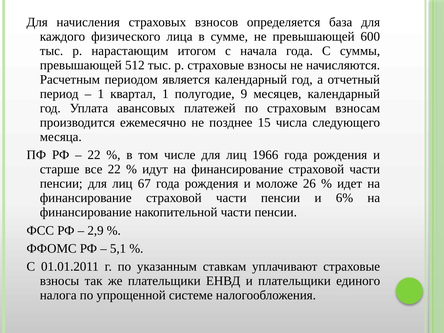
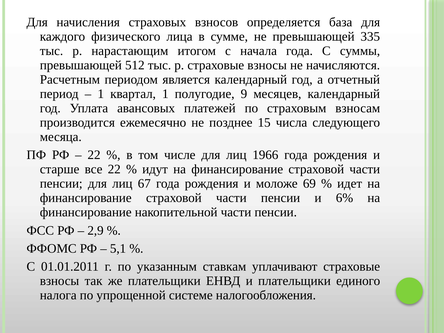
600: 600 -> 335
26: 26 -> 69
